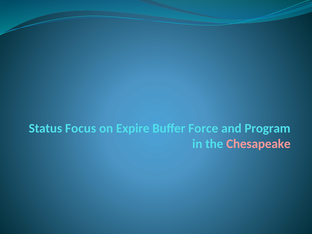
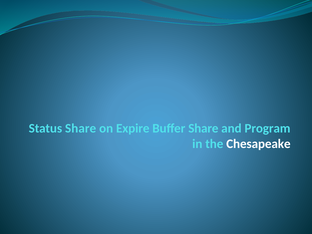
Status Focus: Focus -> Share
Buffer Force: Force -> Share
Chesapeake colour: pink -> white
